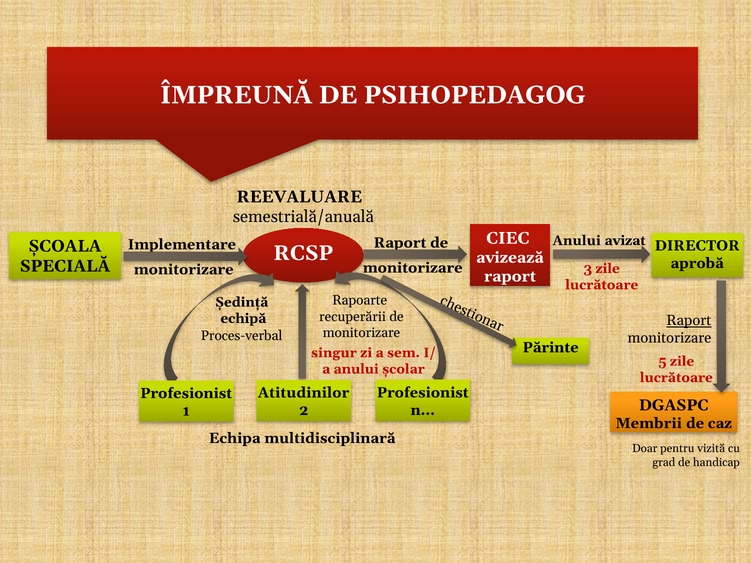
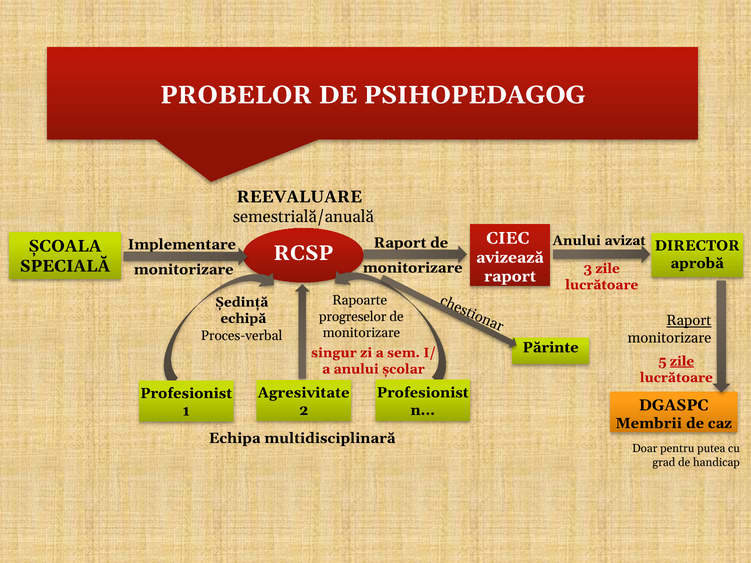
ÎMPREUNĂ: ÎMPREUNĂ -> PROBELOR
recuperării: recuperării -> progreselor
zile at (682, 361) underline: none -> present
Atitudinilor: Atitudinilor -> Agresivitate
vizită: vizită -> putea
